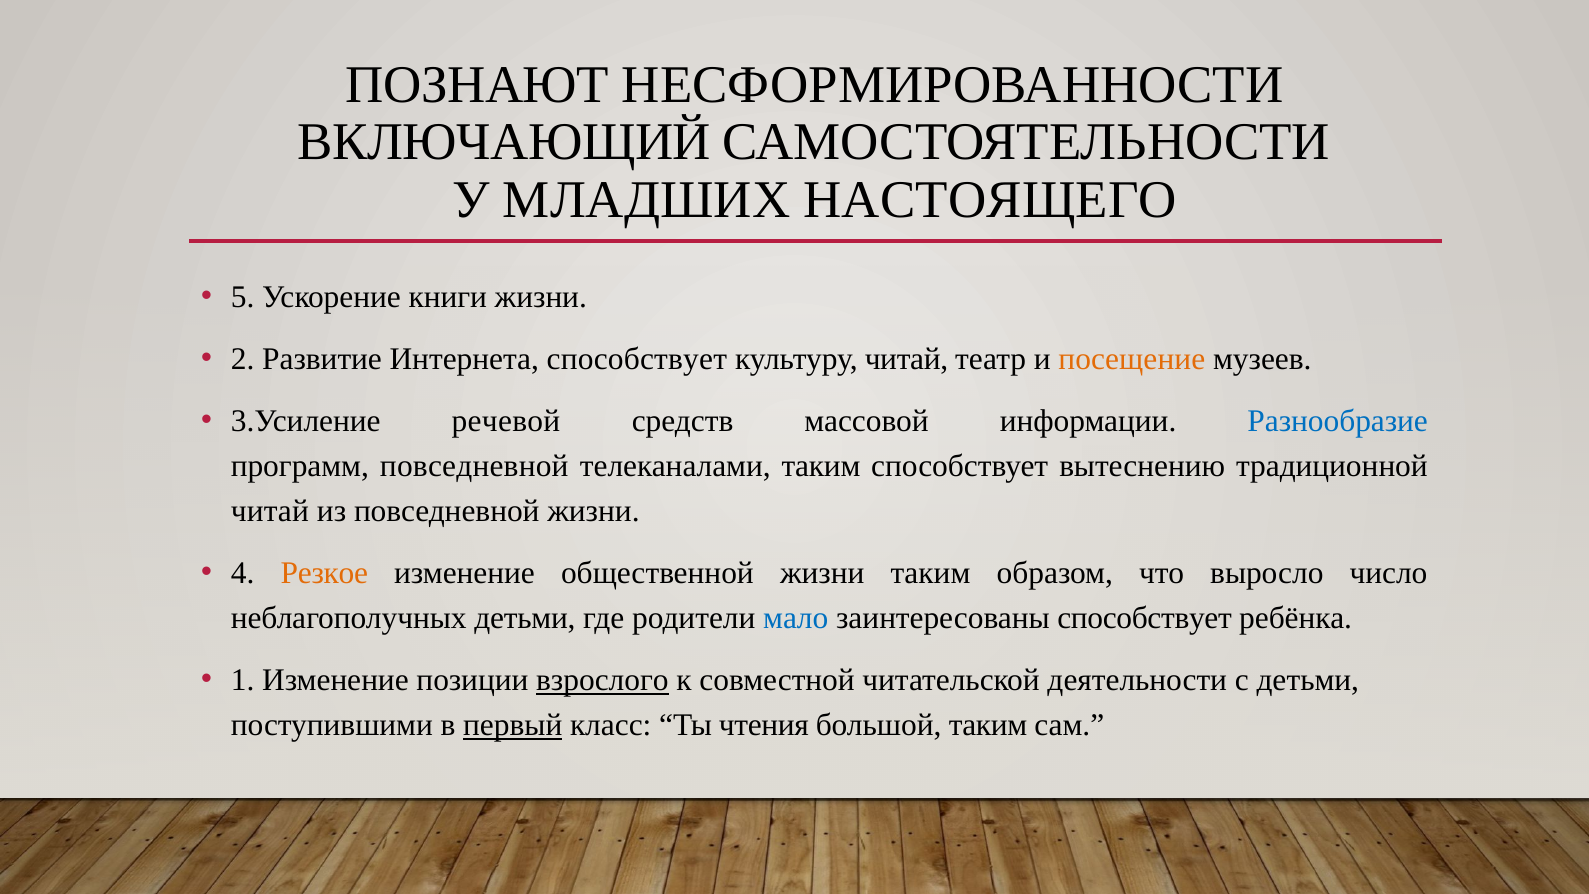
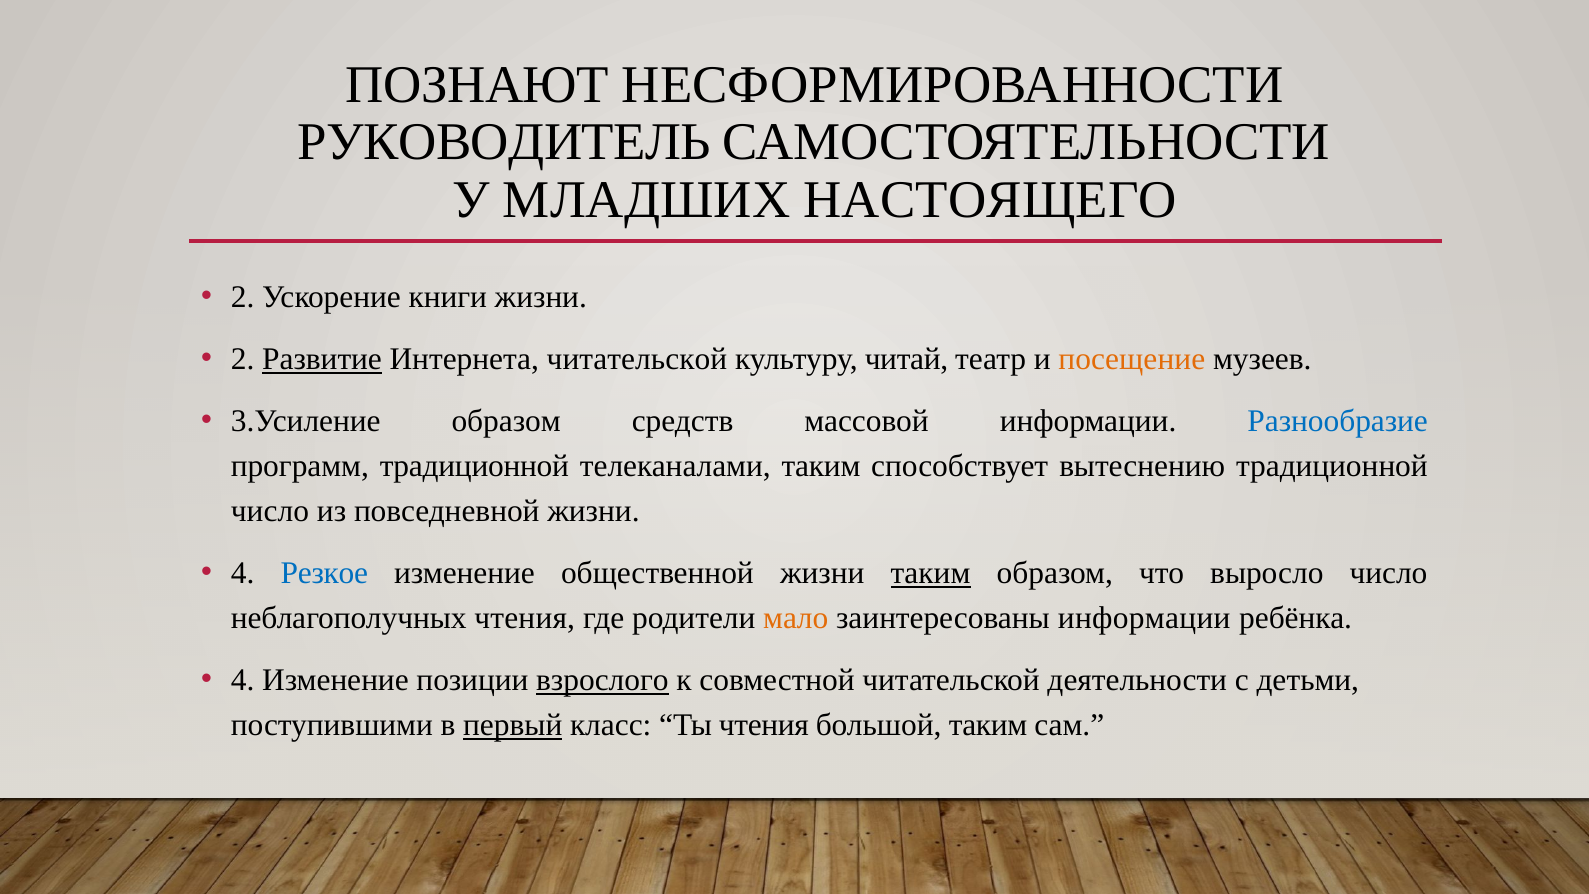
ВКЛЮЧАЮЩИЙ: ВКЛЮЧАЮЩИЙ -> РУКОВОДИТЕЛЬ
5 at (243, 297): 5 -> 2
Развитие underline: none -> present
Интернета способствует: способствует -> читательской
3.Усиление речевой: речевой -> образом
программ повседневной: повседневной -> традиционной
читай at (270, 511): читай -> число
Резкое colour: orange -> blue
таким at (930, 573) underline: none -> present
неблагополучных детьми: детьми -> чтения
мало colour: blue -> orange
заинтересованы способствует: способствует -> информации
1 at (243, 680): 1 -> 4
